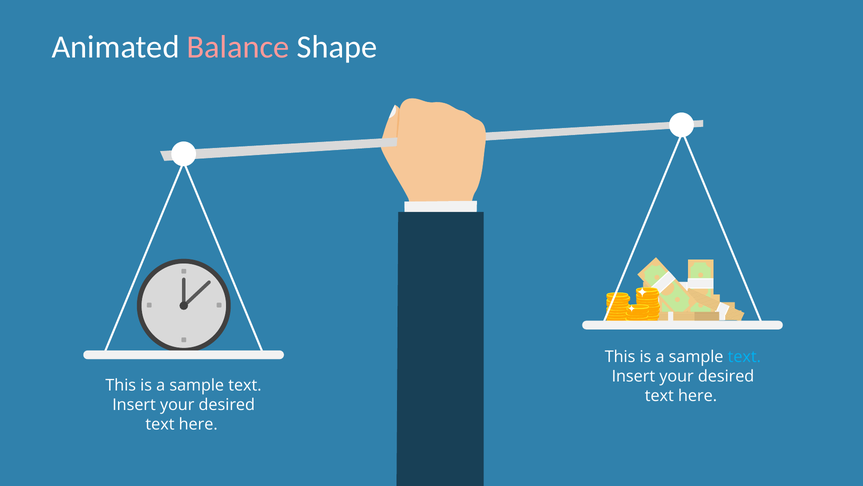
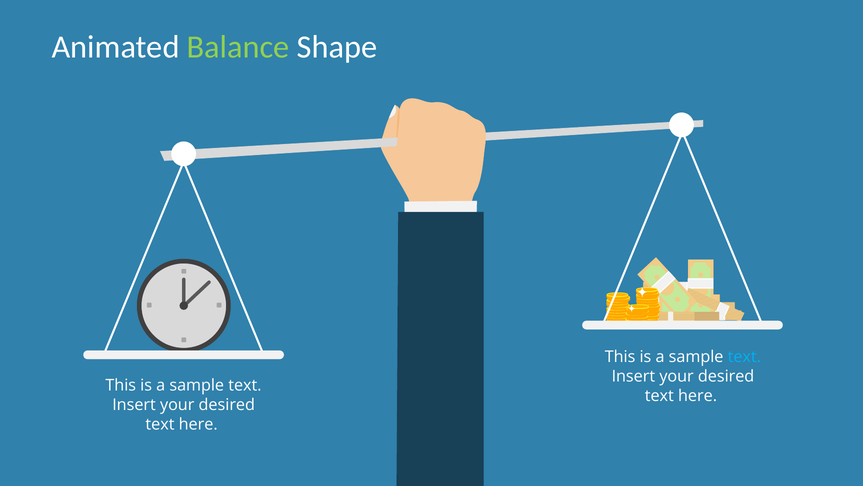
Balance colour: pink -> light green
